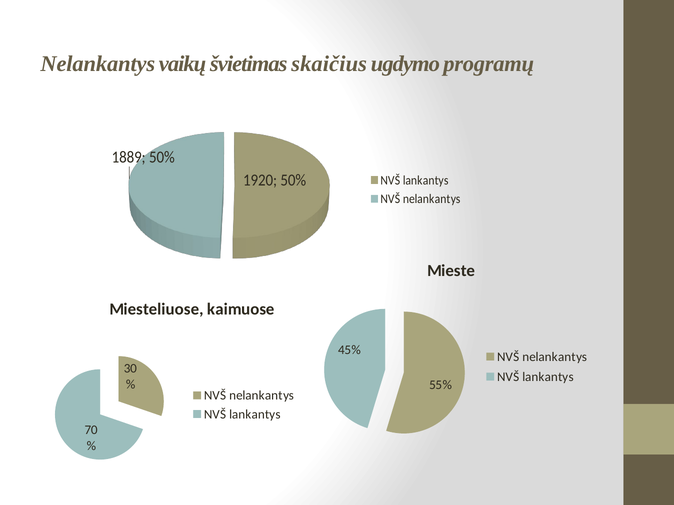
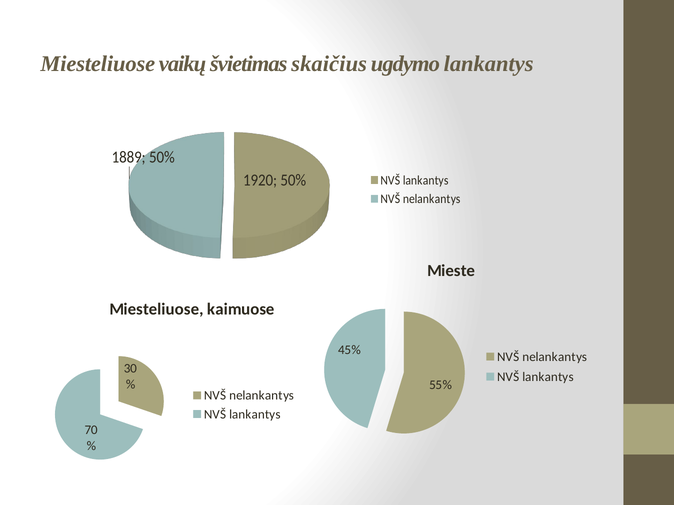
Nelankantys at (98, 64): Nelankantys -> Miesteliuose
ugdymo programų: programų -> lankantys
